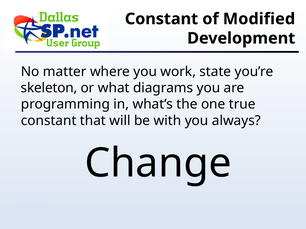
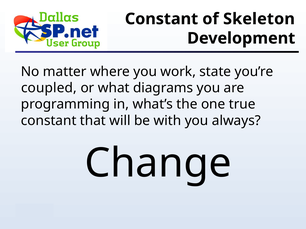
Modified: Modified -> Skeleton
skeleton: skeleton -> coupled
